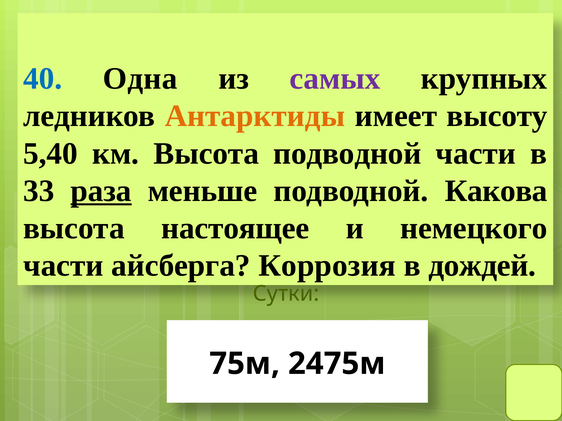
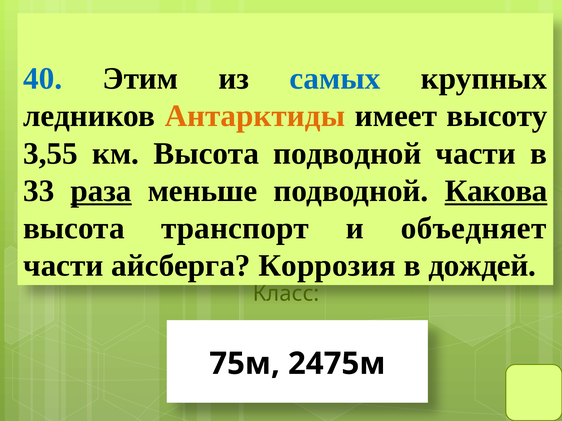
Одна: Одна -> Этим
самых colour: purple -> blue
5,40: 5,40 -> 3,55
Какова underline: none -> present
настоящее: настоящее -> транспорт
немецкого: немецкого -> объедняет
Сутки: Сутки -> Класс
